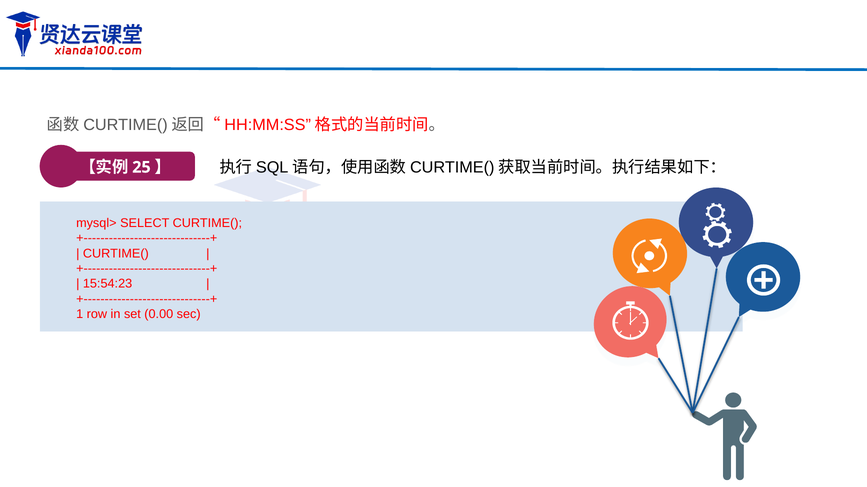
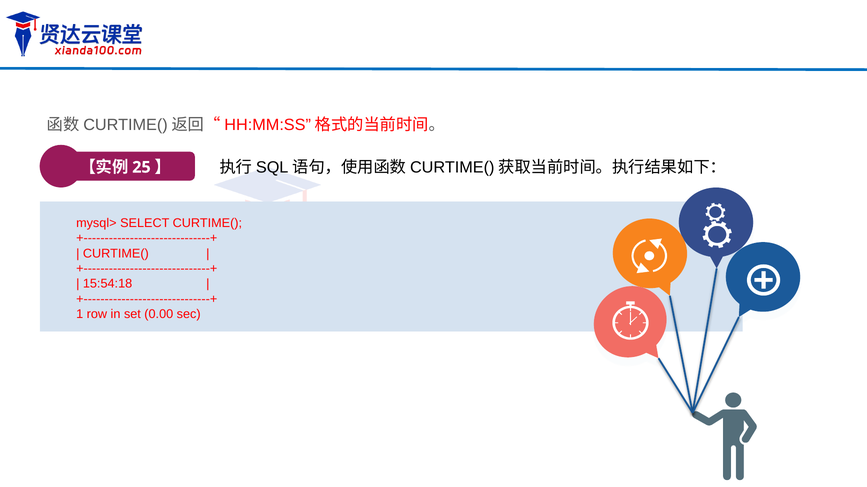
15:54:23: 15:54:23 -> 15:54:18
